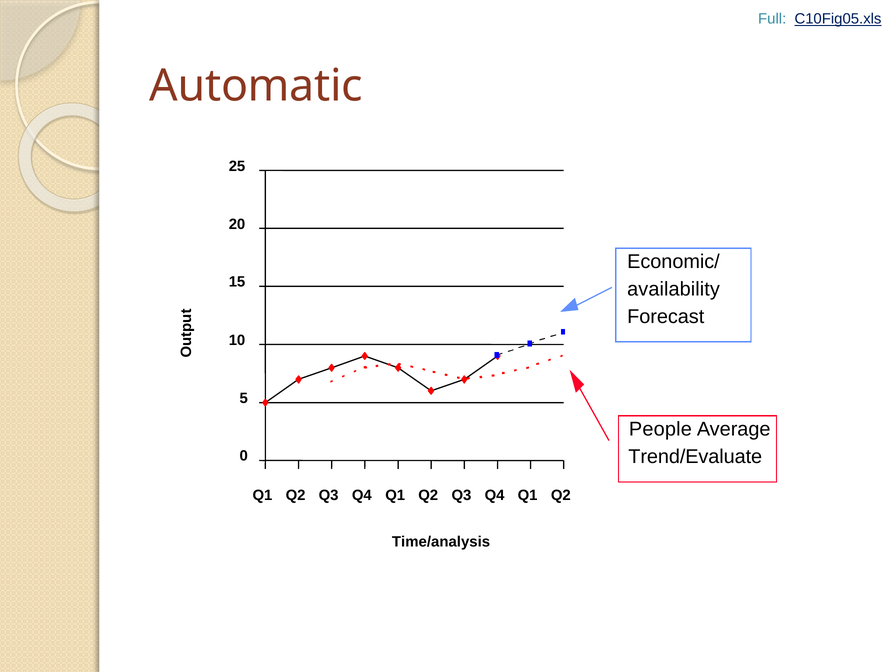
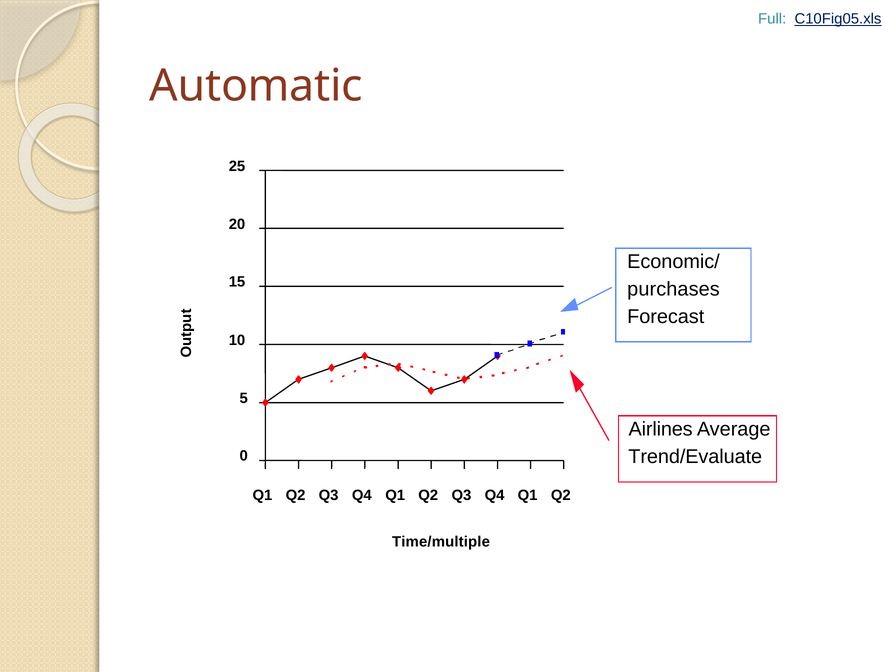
availability: availability -> purchases
People: People -> Airlines
Time/analysis: Time/analysis -> Time/multiple
